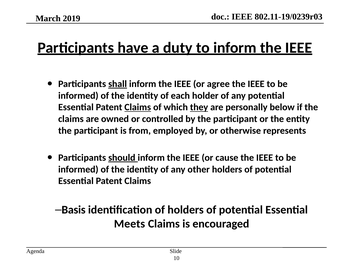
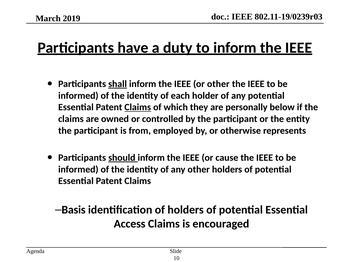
or agree: agree -> other
they underline: present -> none
Meets: Meets -> Access
